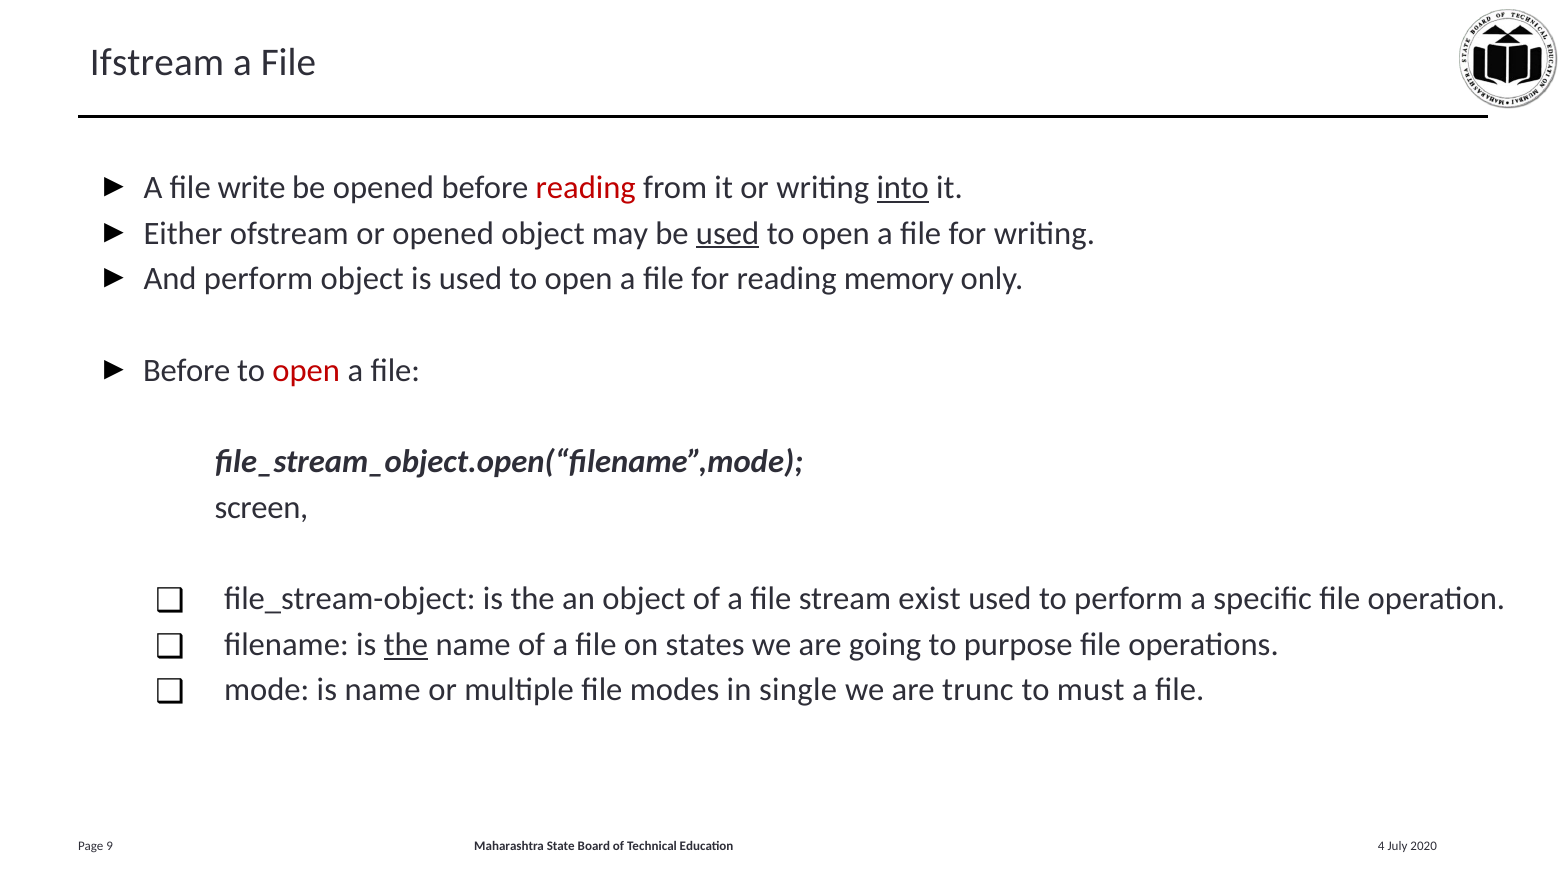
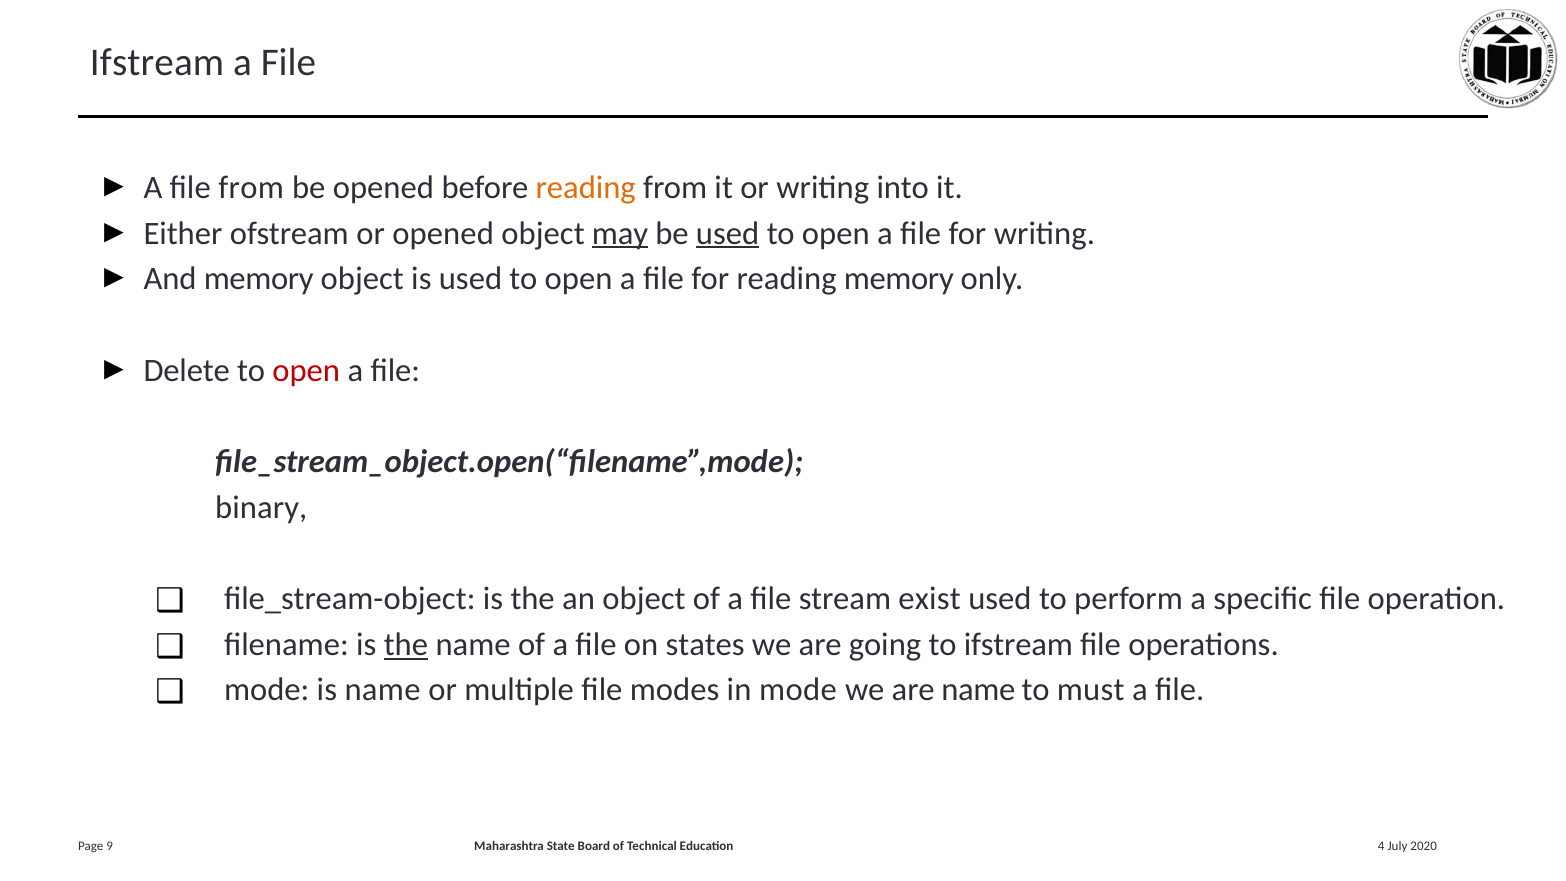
file write: write -> from
reading at (586, 187) colour: red -> orange
into underline: present -> none
may underline: none -> present
And perform: perform -> memory
Before at (187, 370): Before -> Delete
screen: screen -> binary
to purpose: purpose -> ifstream
in single: single -> mode
are trunc: trunc -> name
